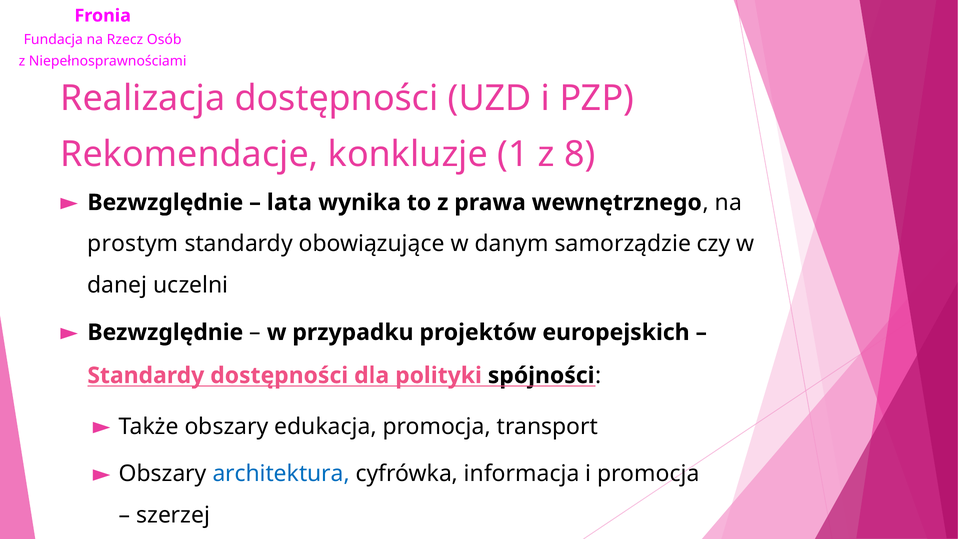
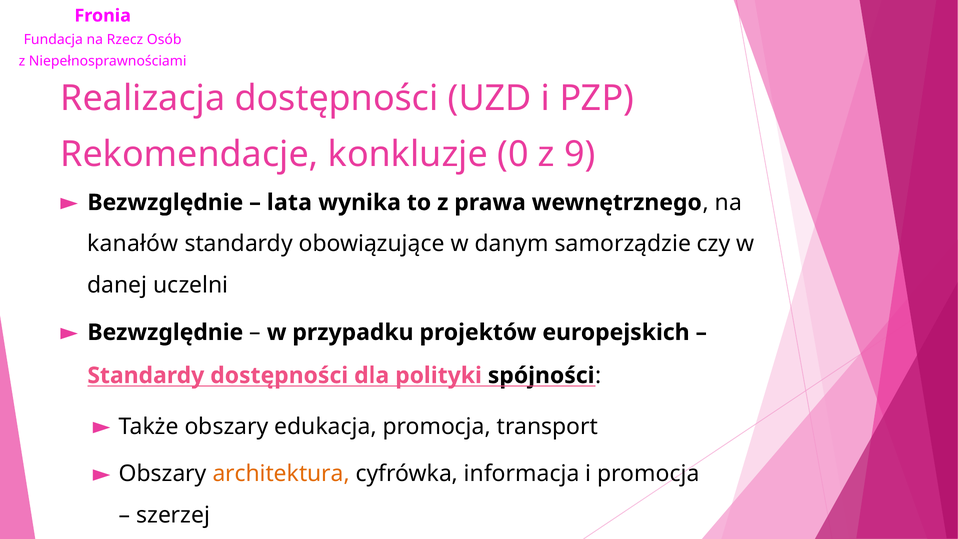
1: 1 -> 0
8: 8 -> 9
prostym: prostym -> kanałów
architektura colour: blue -> orange
